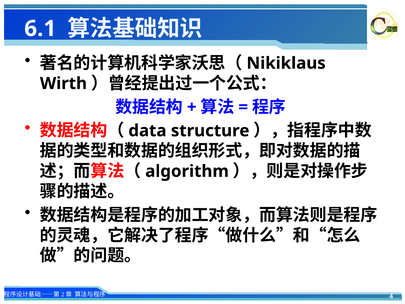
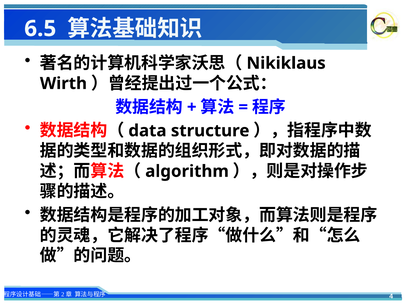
6.1: 6.1 -> 6.5
